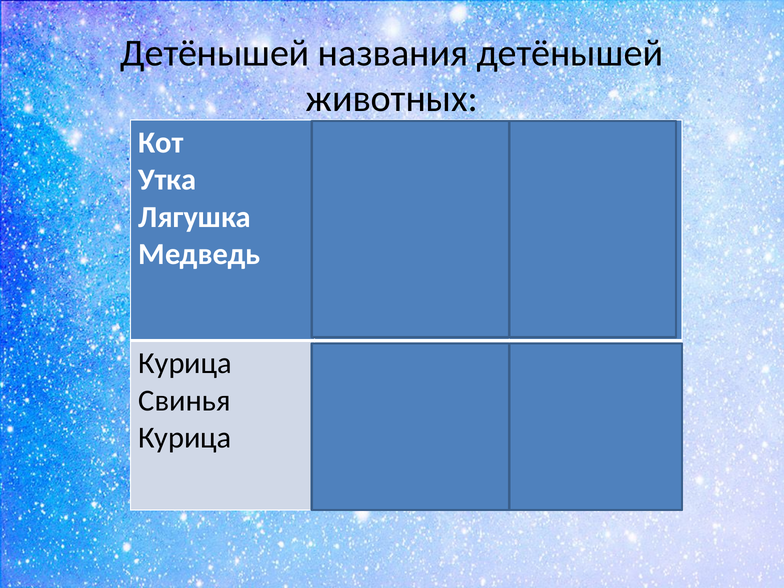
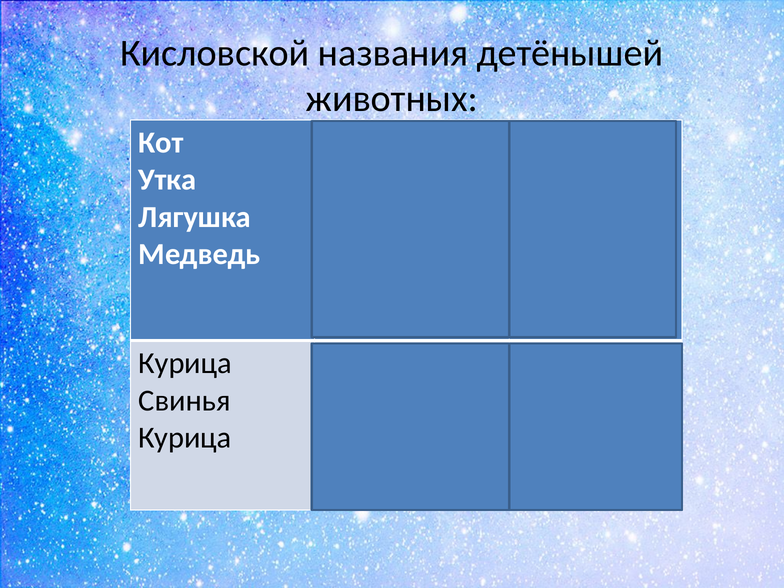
Детёнышей at (215, 53): Детёнышей -> Кисловской
